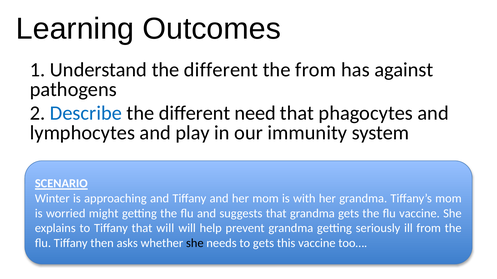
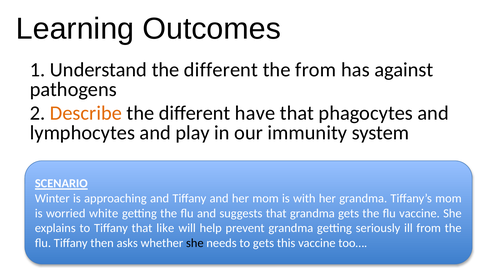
Describe colour: blue -> orange
need: need -> have
might: might -> white
that will: will -> like
